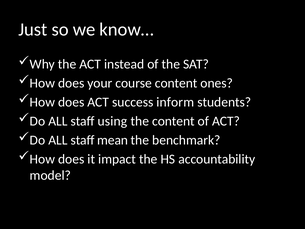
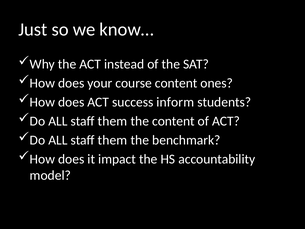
using at (112, 121): using -> them
mean at (113, 140): mean -> them
